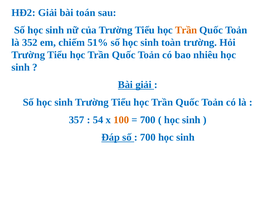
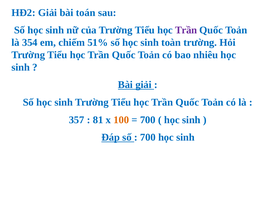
Trần at (186, 30) colour: orange -> purple
352: 352 -> 354
54: 54 -> 81
